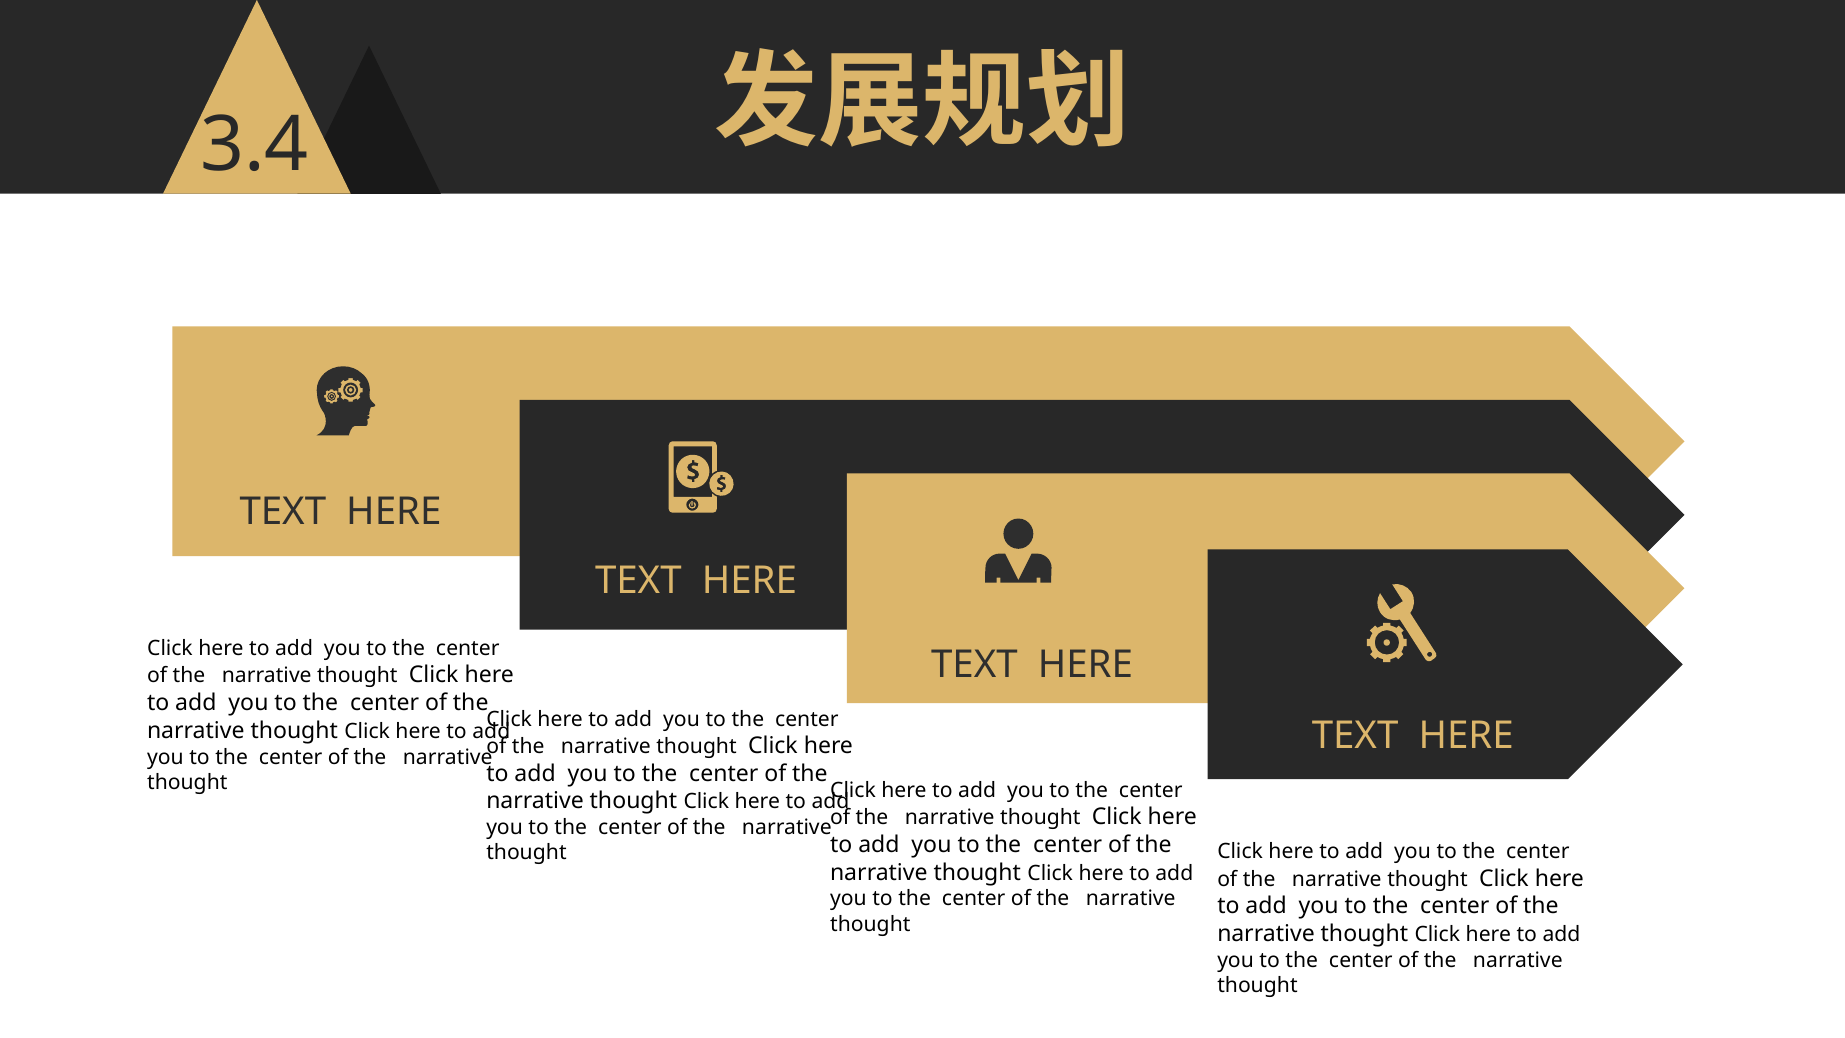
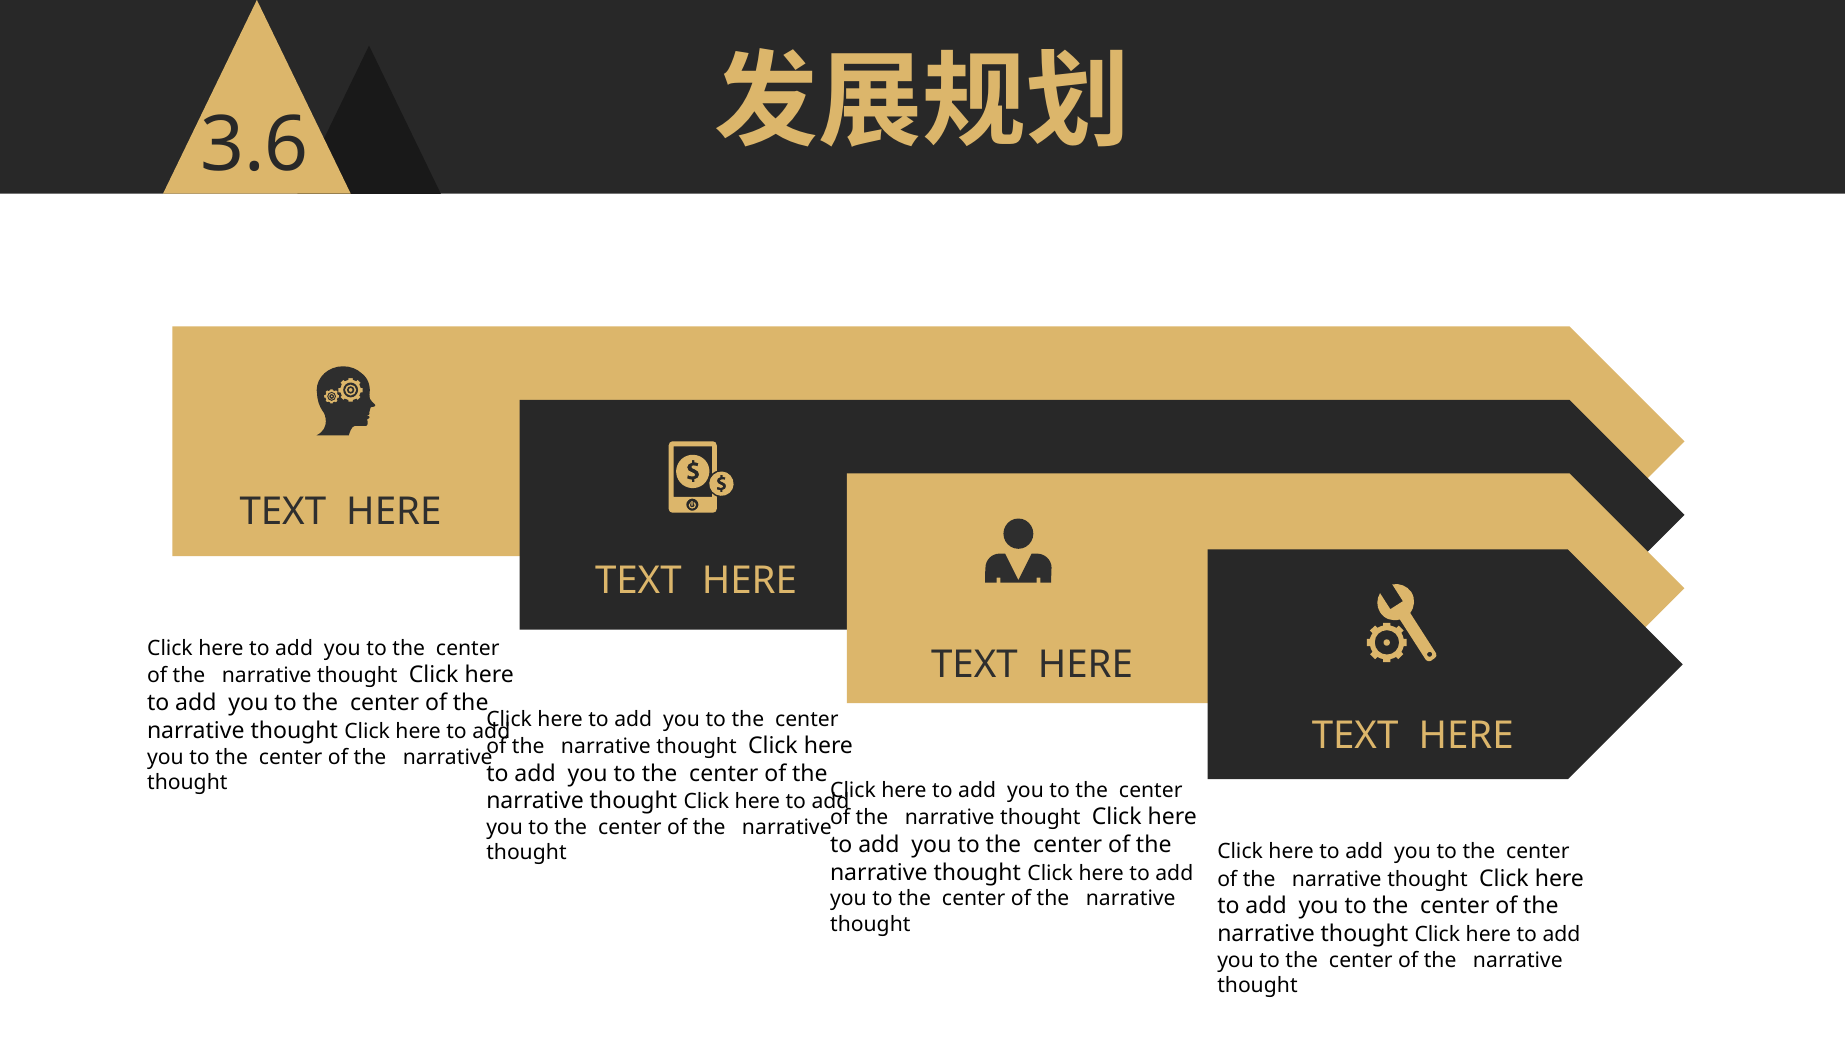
3.4: 3.4 -> 3.6
